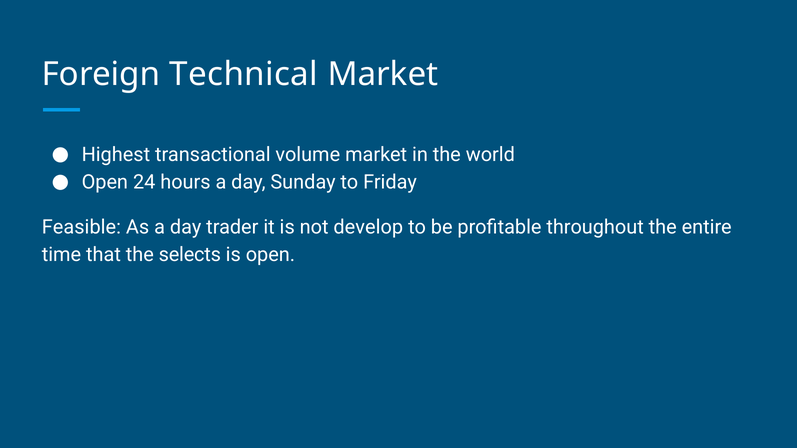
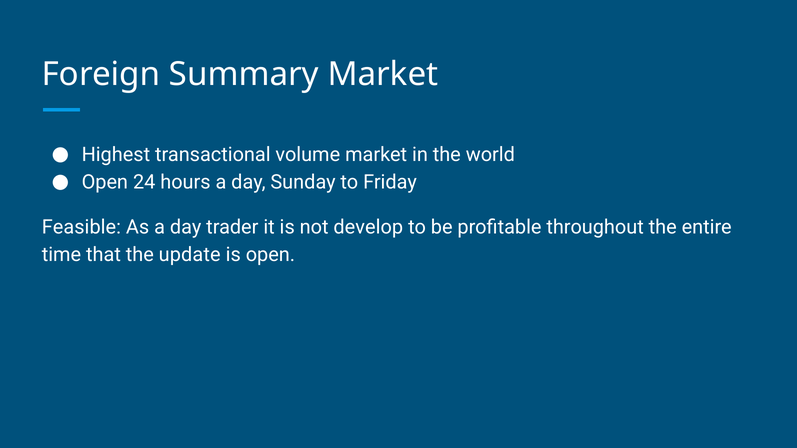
Technical: Technical -> Summary
selects: selects -> update
